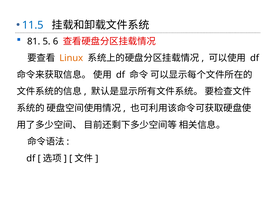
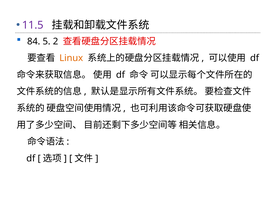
11.5 colour: blue -> purple
81: 81 -> 84
6: 6 -> 2
